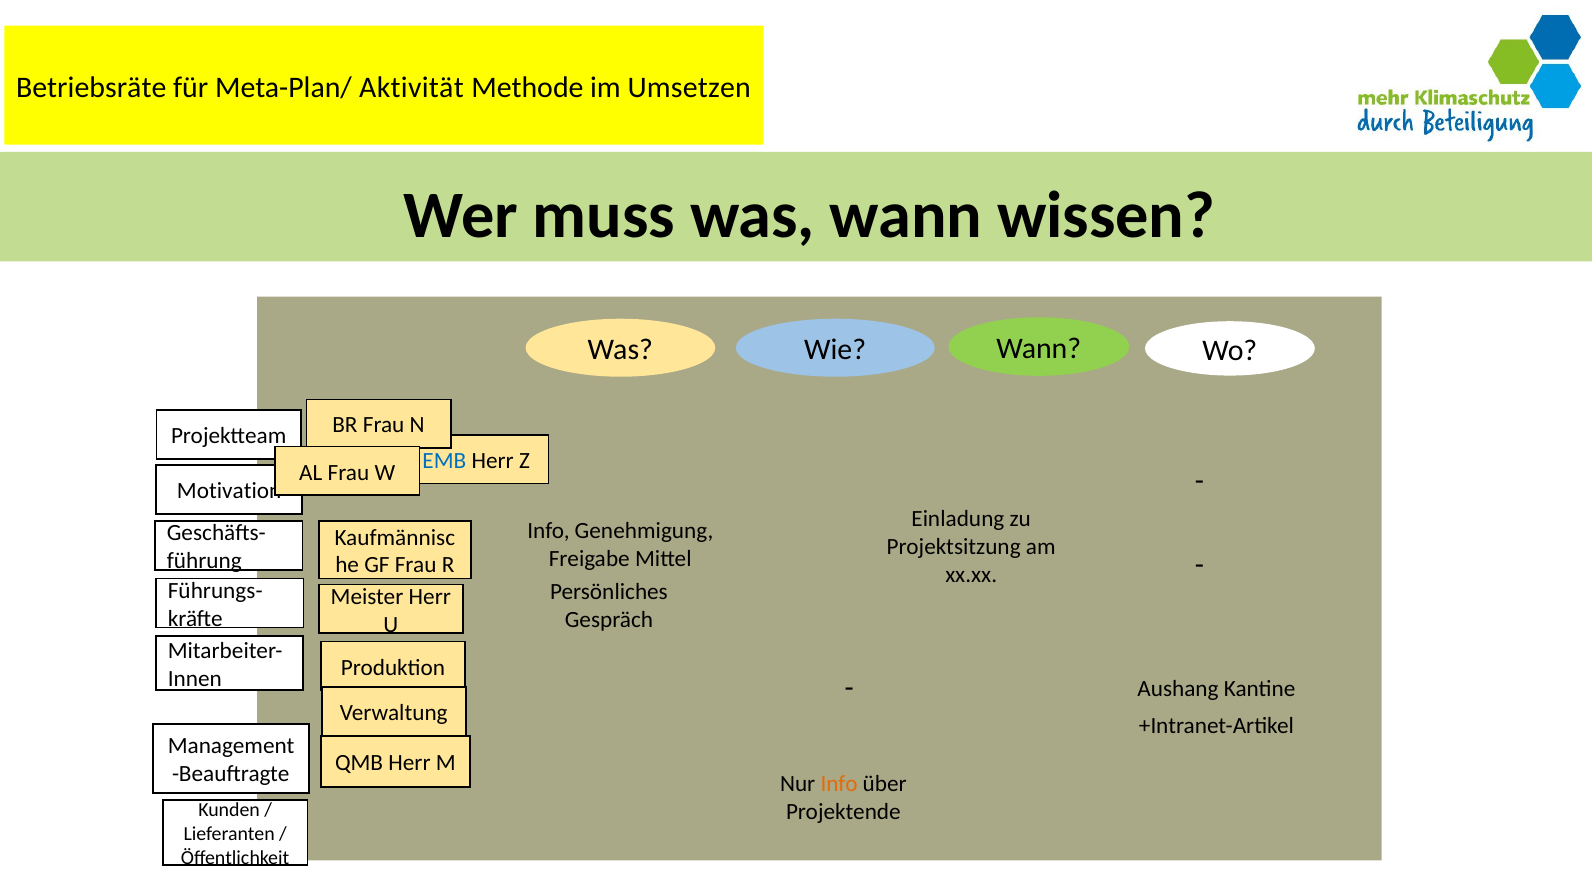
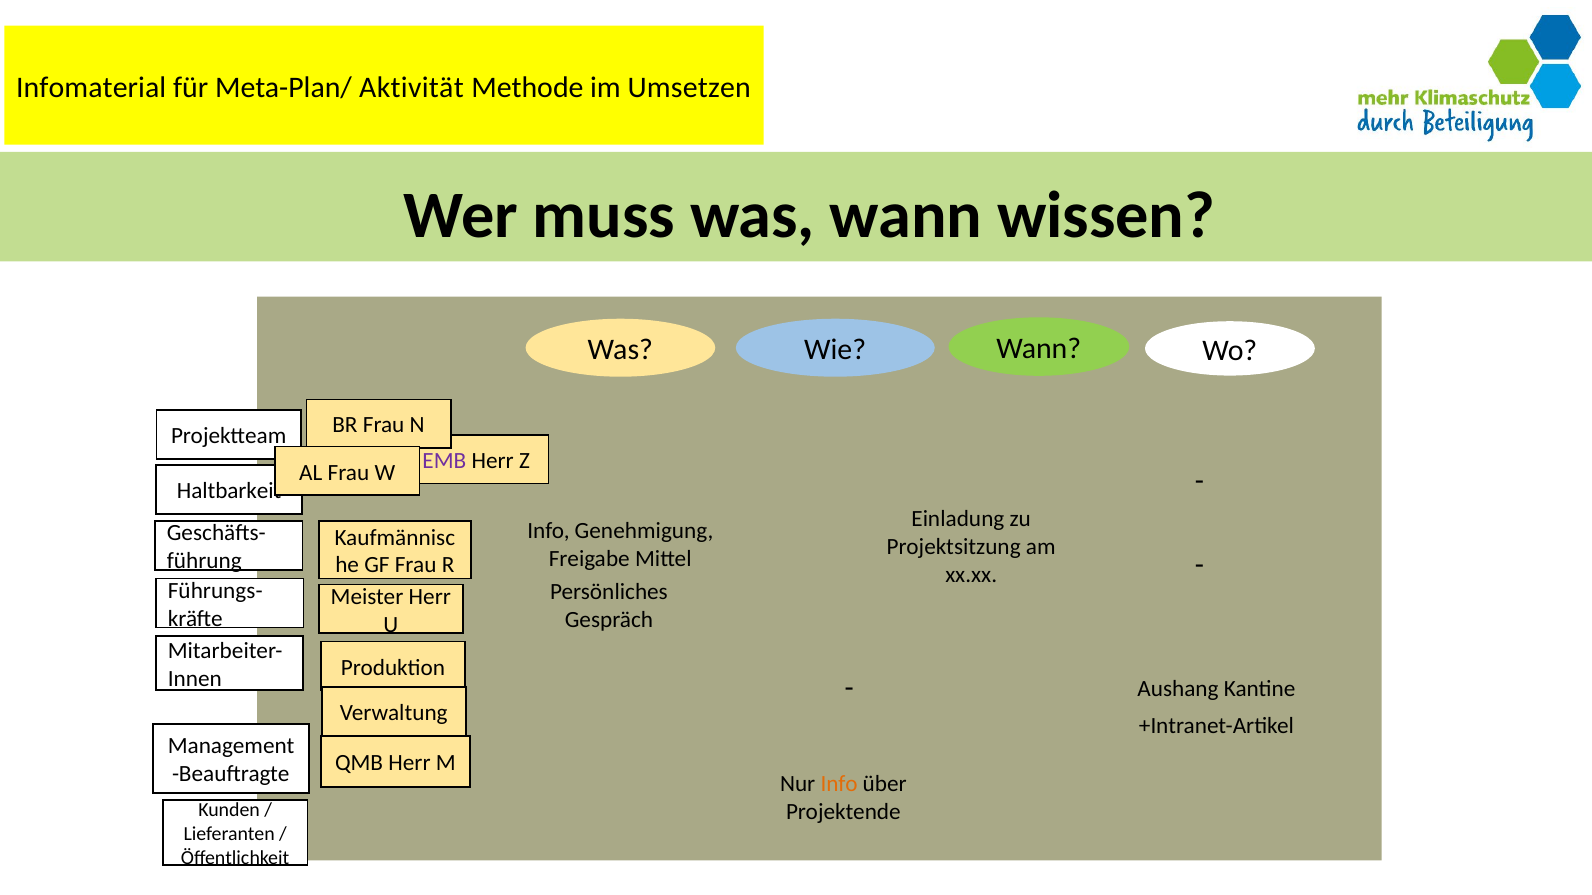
Betriebsräte: Betriebsräte -> Infomaterial
EMB colour: blue -> purple
Motivation: Motivation -> Haltbarkeit
